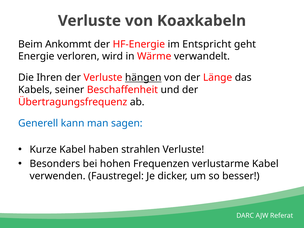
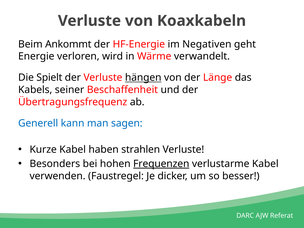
Entspricht: Entspricht -> Negativen
Ihren: Ihren -> Spielt
Frequenzen underline: none -> present
